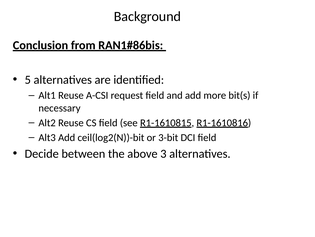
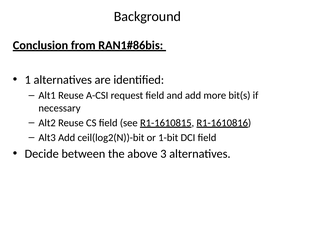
5: 5 -> 1
3-bit: 3-bit -> 1-bit
